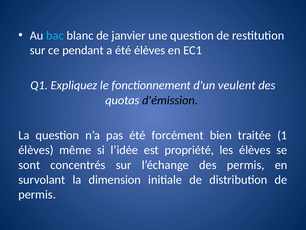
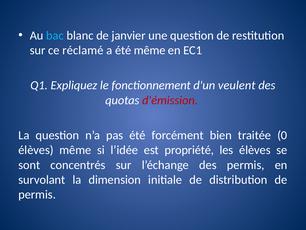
pendant: pendant -> réclamé
été élèves: élèves -> même
d'émission colour: black -> red
1: 1 -> 0
